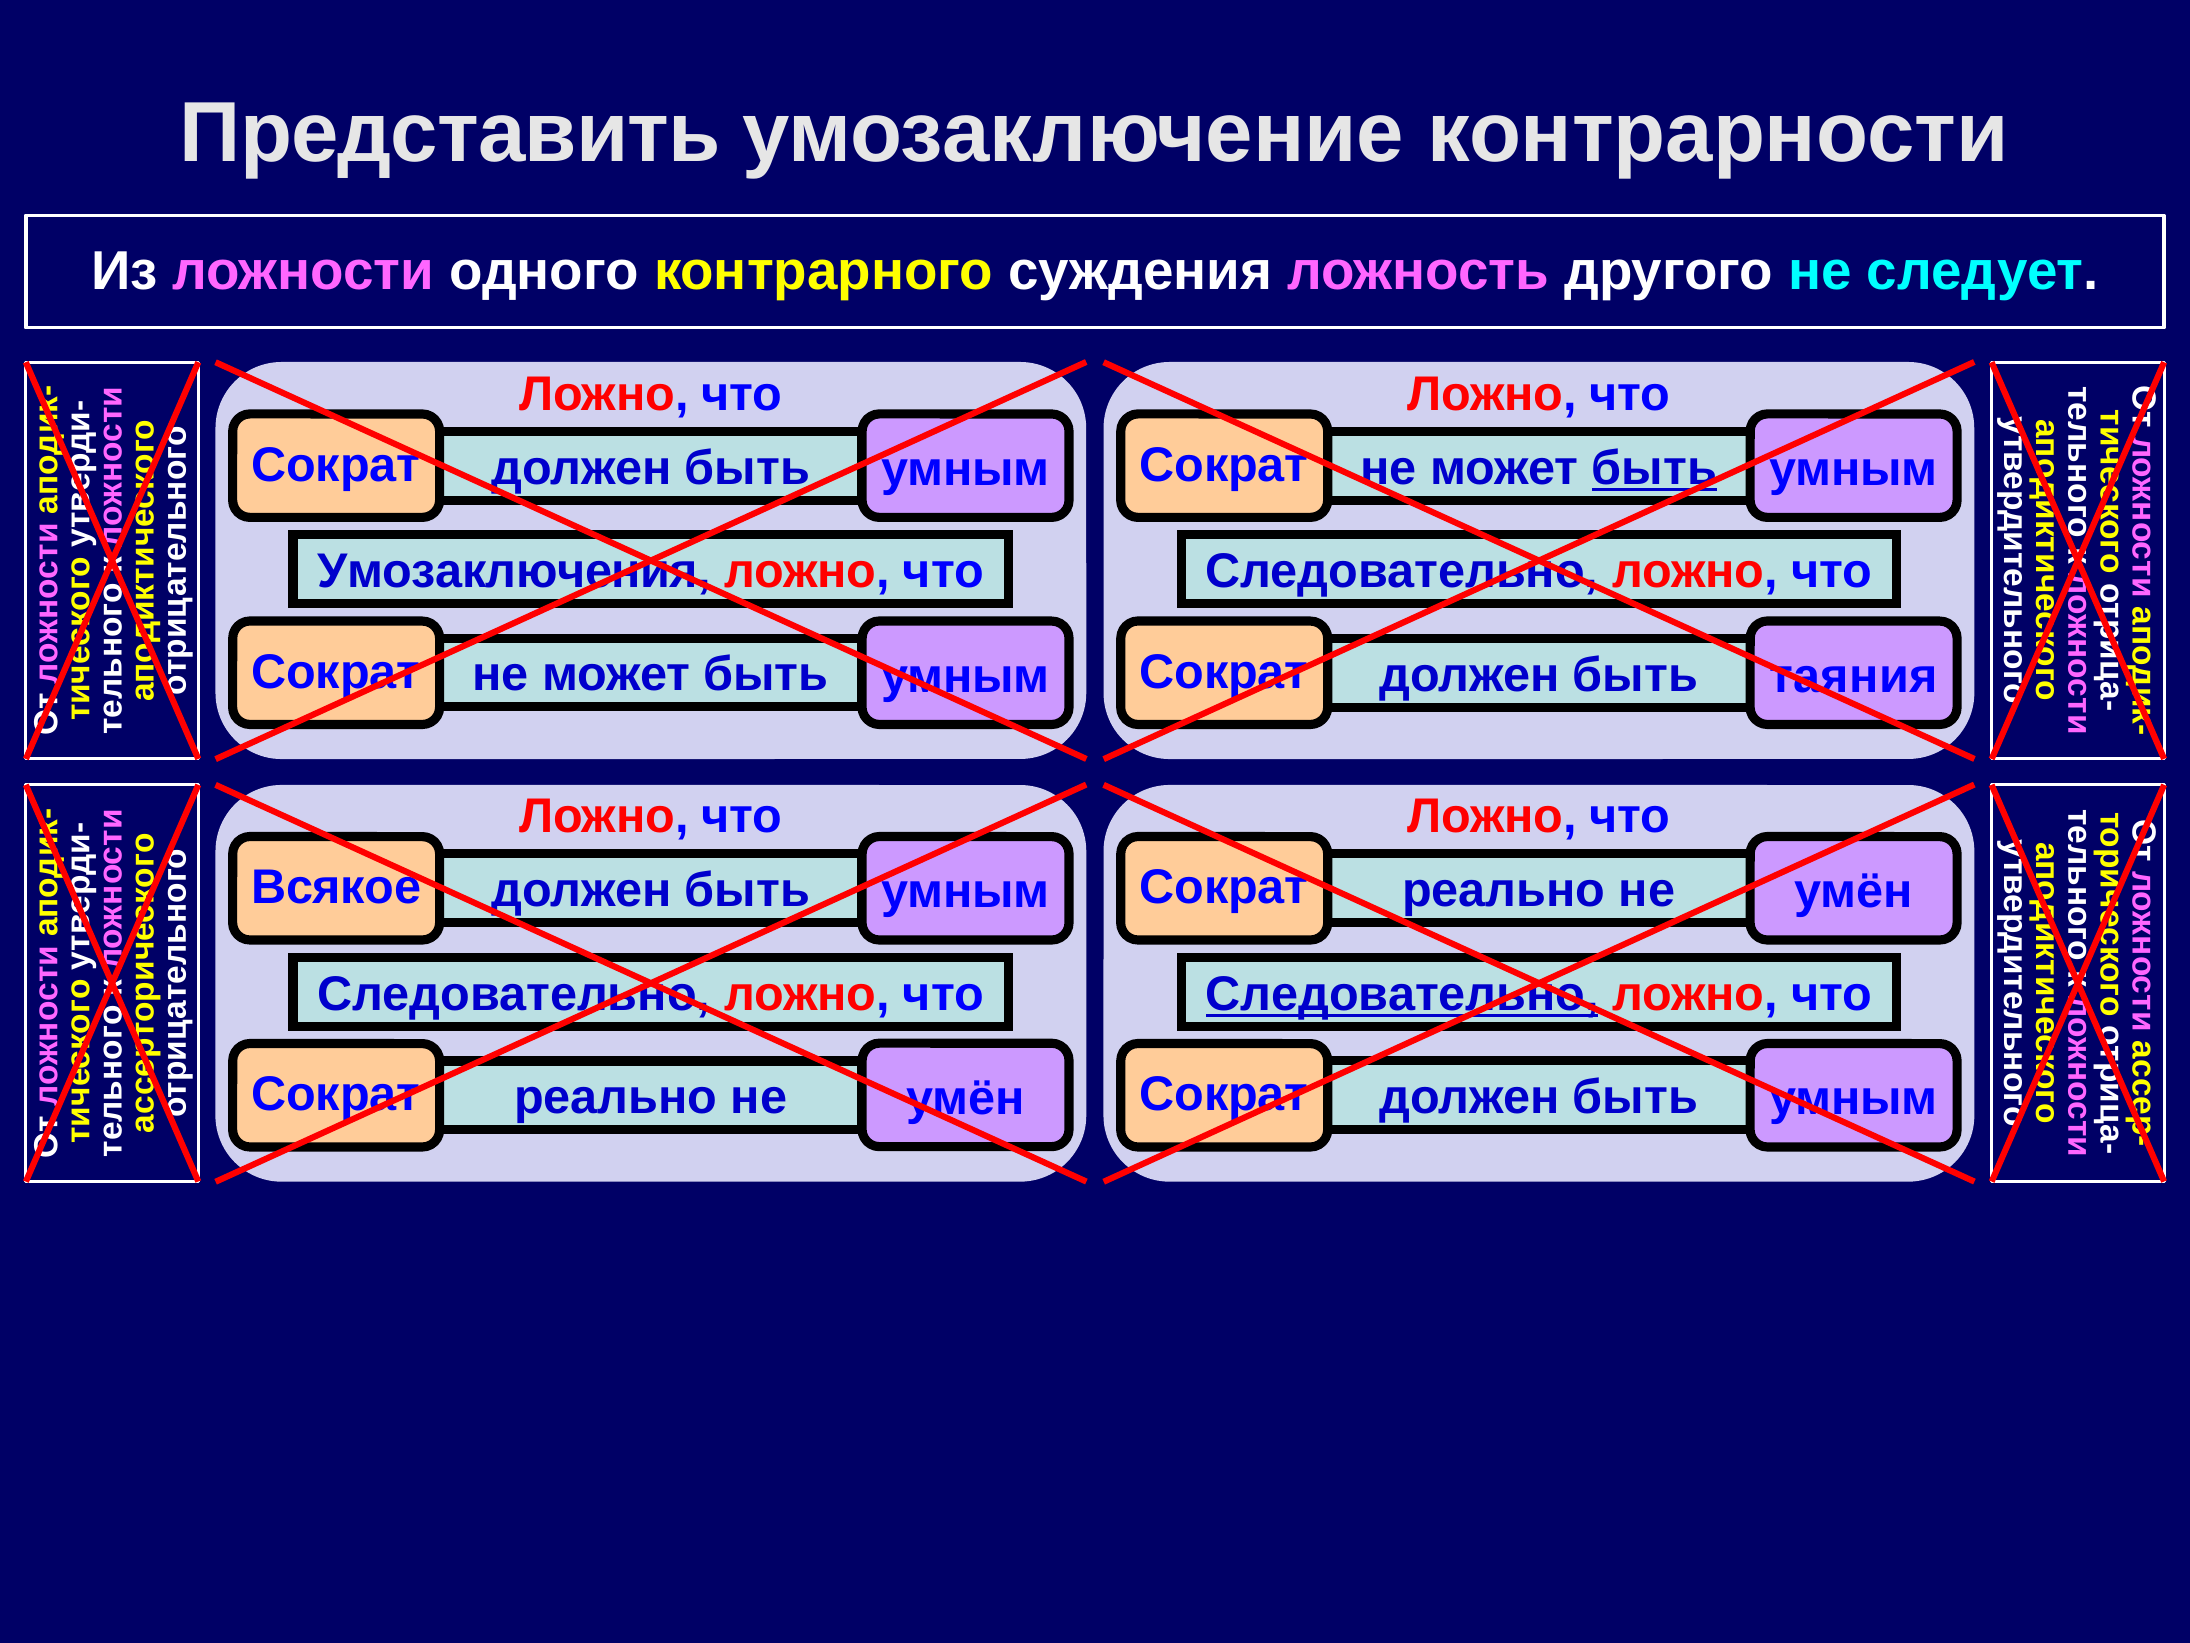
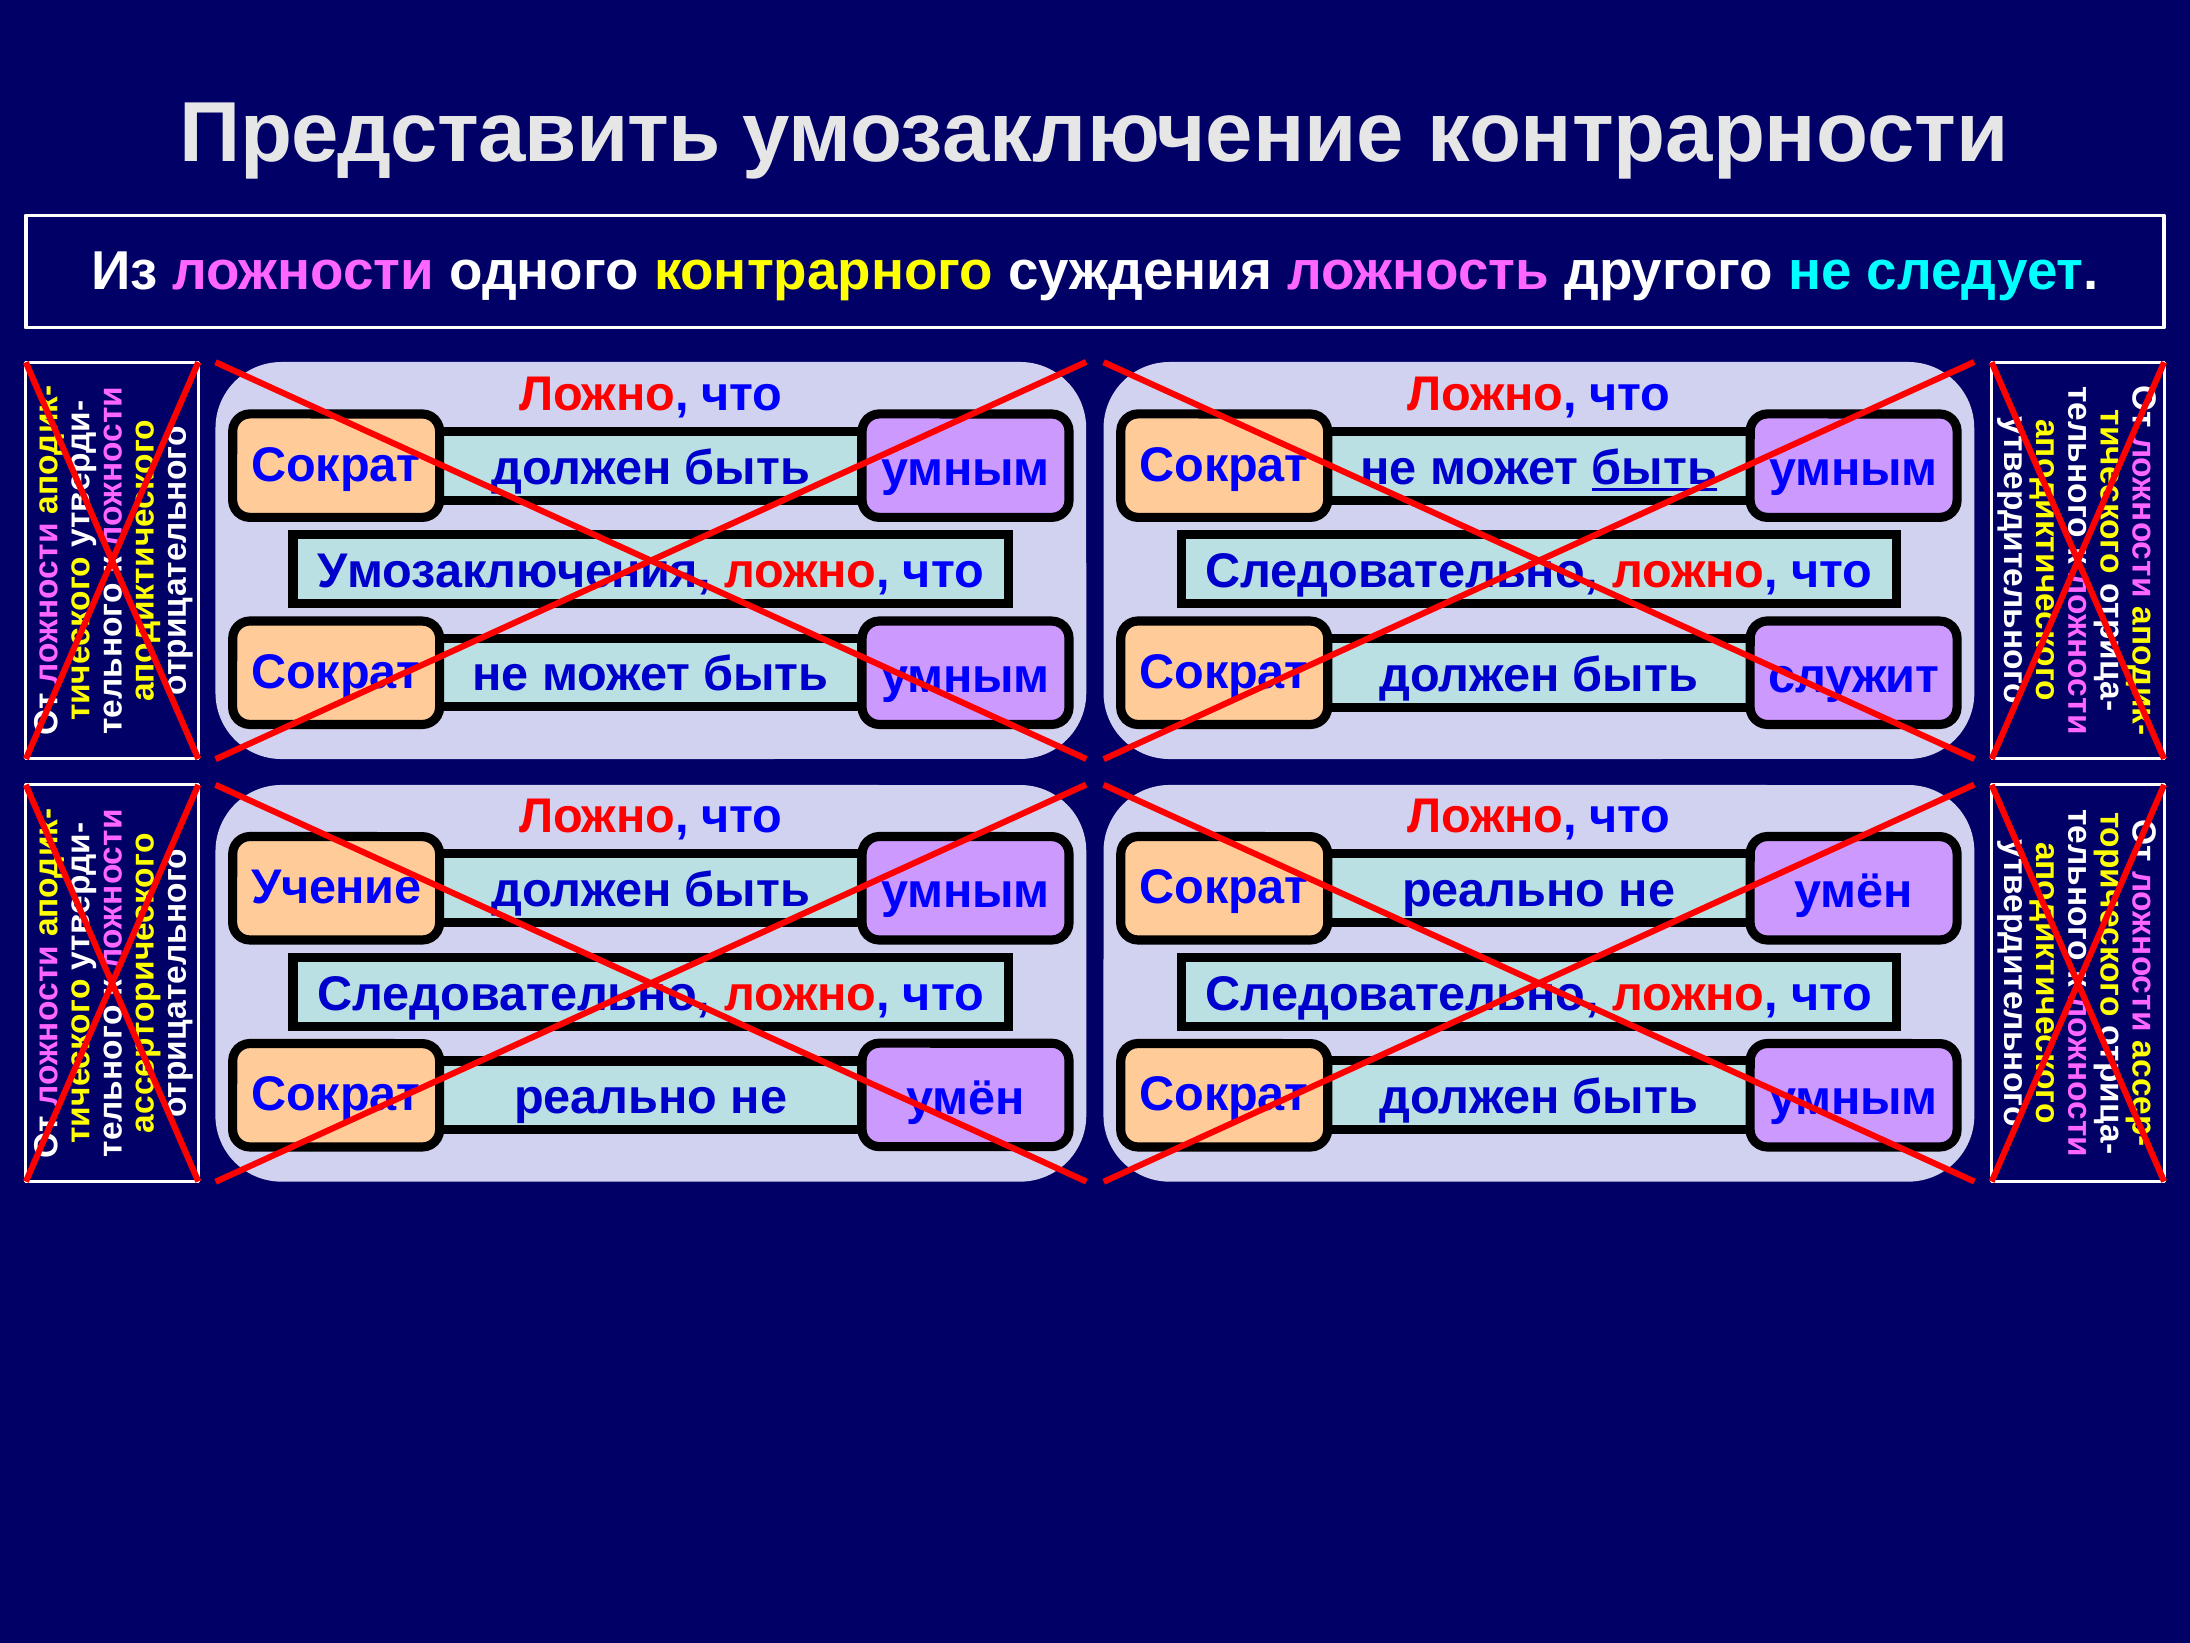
таяния: таяния -> служит
Всякое: Всякое -> Учение
Следовательно at (1402, 994) underline: present -> none
